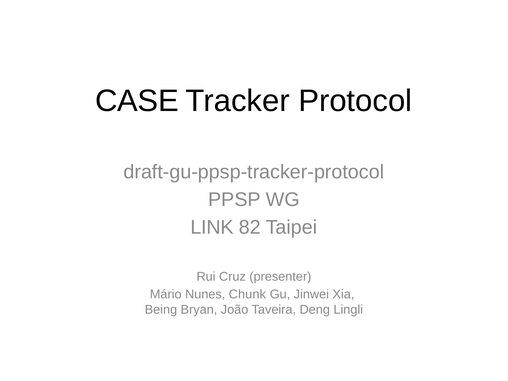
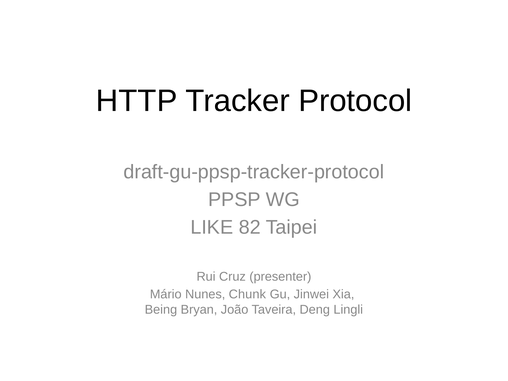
CASE: CASE -> HTTP
LINK: LINK -> LIKE
